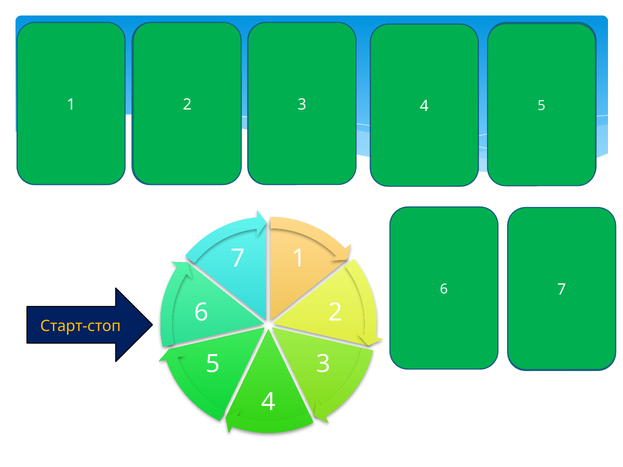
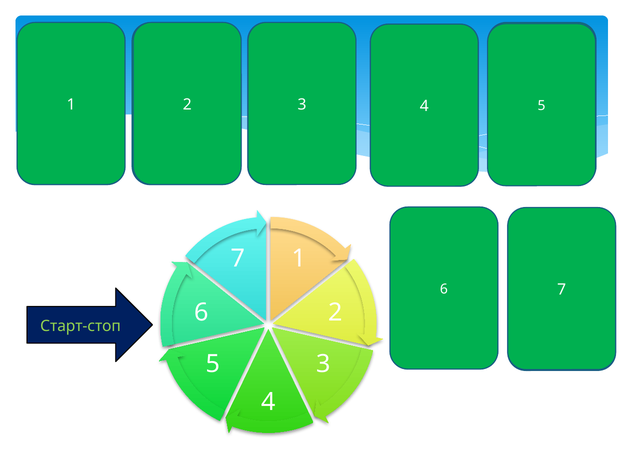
Старт-стоп colour: yellow -> light green
